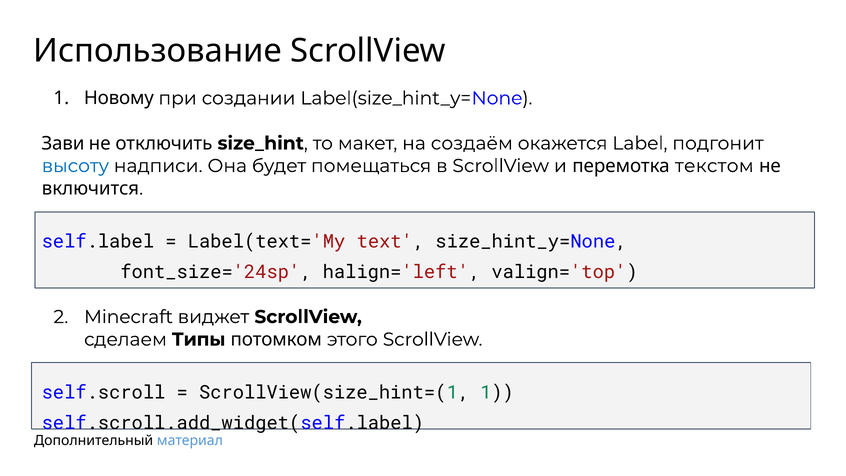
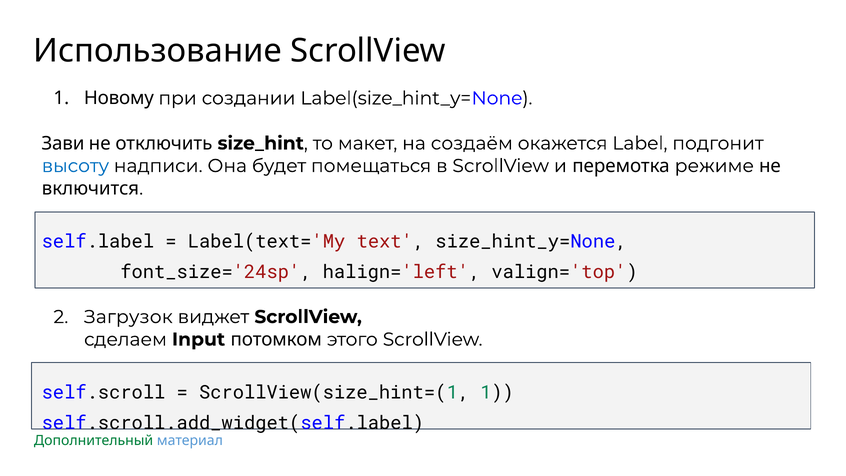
текстом: текстом -> режиме
Minecraft: Minecraft -> Загрузок
Типы: Типы -> Input
Дополнительный colour: black -> green
